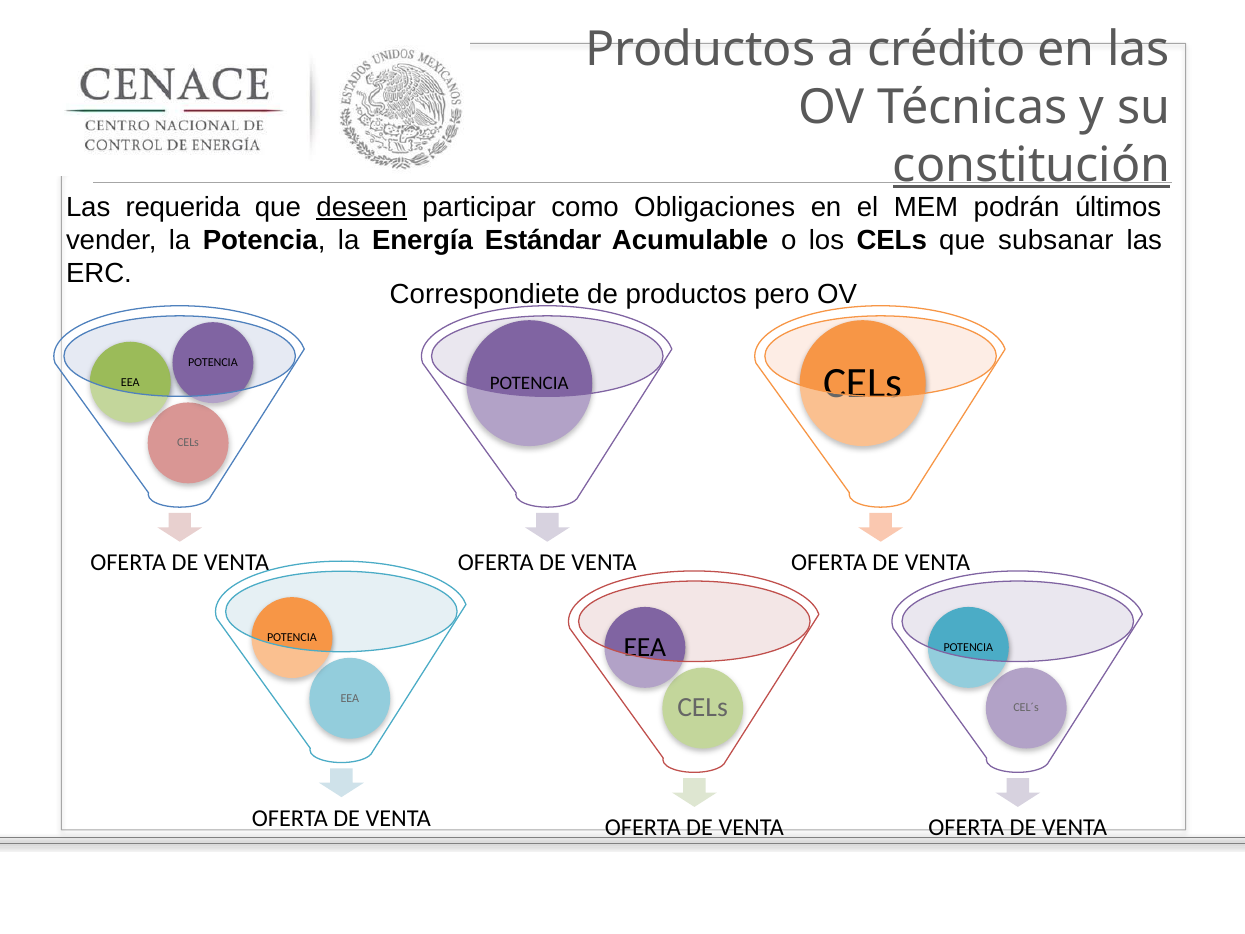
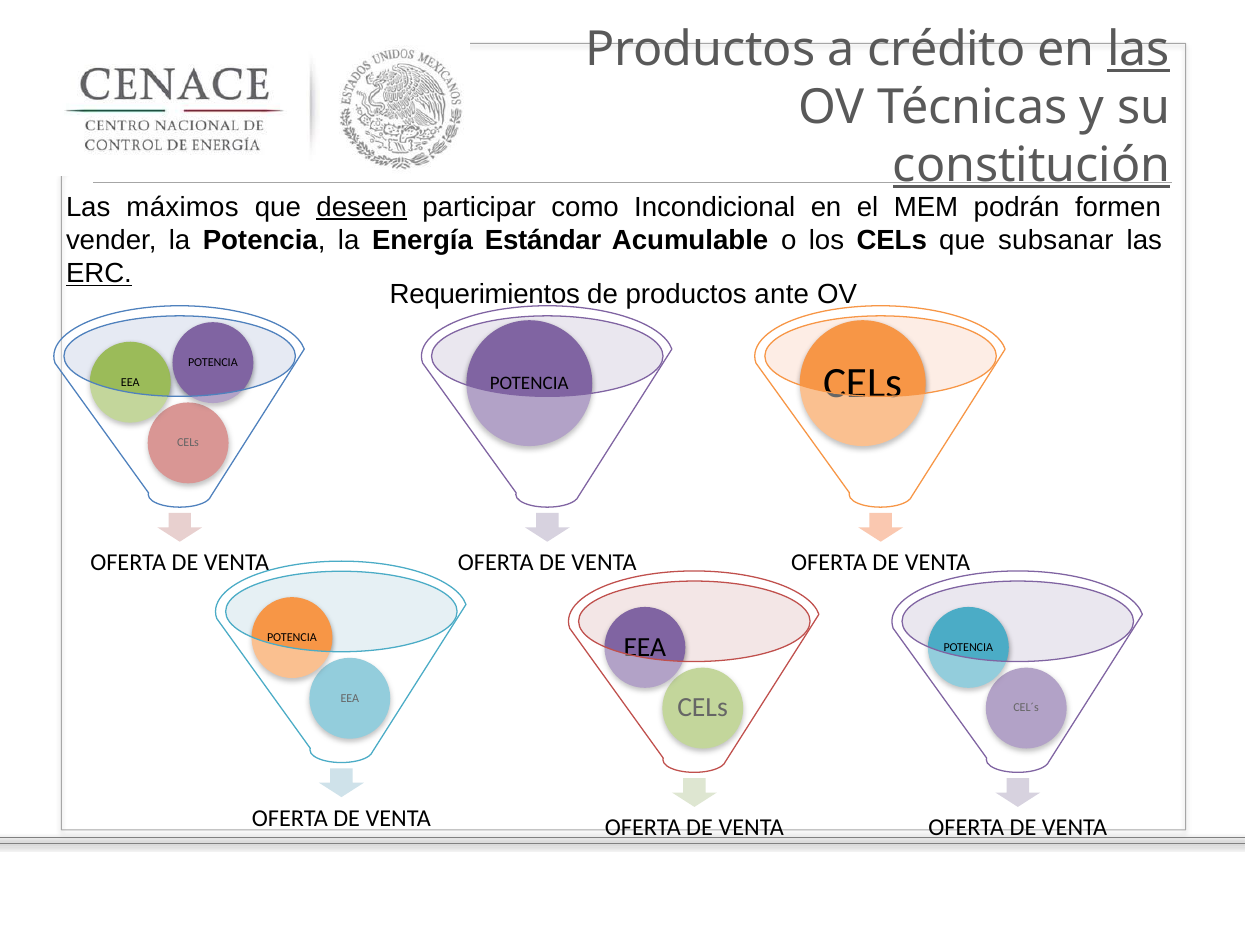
las at (1139, 49) underline: none -> present
requerida: requerida -> máximos
Obligaciones: Obligaciones -> Incondicional
últimos: últimos -> formen
ERC underline: none -> present
Correspondiete: Correspondiete -> Requerimientos
pero: pero -> ante
